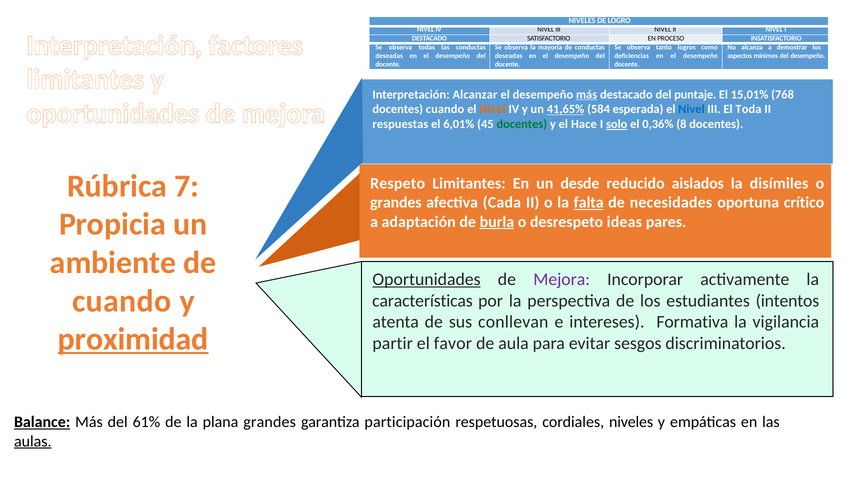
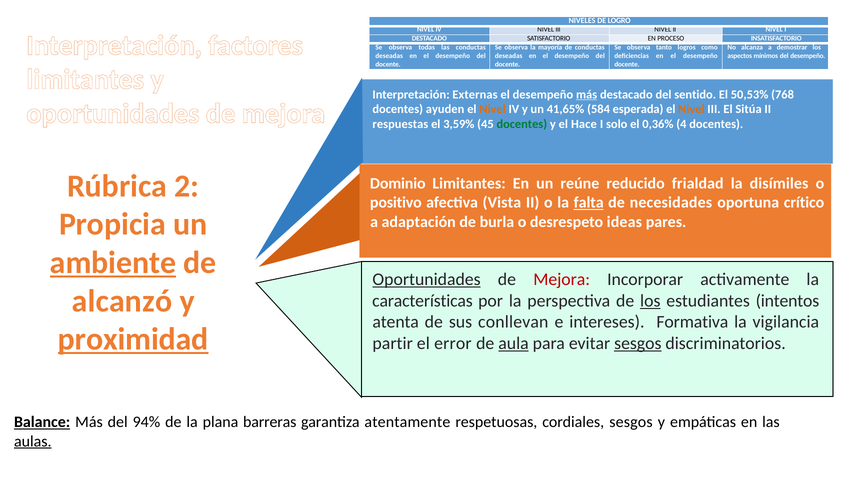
Alcanzar: Alcanzar -> Externas
puntaje: puntaje -> sentido
15,01%: 15,01% -> 50,53%
docentes cuando: cuando -> ayuden
41,65% underline: present -> none
Nivel at (691, 109) colour: blue -> orange
Toda: Toda -> Sitúa
6,01%: 6,01% -> 3,59%
solo underline: present -> none
8: 8 -> 4
7: 7 -> 2
Respeto: Respeto -> Dominio
desde: desde -> reúne
aislados: aislados -> frialdad
grandes at (396, 202): grandes -> positivo
Cada: Cada -> Vista
burla underline: present -> none
ambiente underline: none -> present
Mejora at (562, 279) colour: purple -> red
cuando at (122, 301): cuando -> alcanzó
los at (650, 301) underline: none -> present
favor: favor -> error
aula underline: none -> present
sesgos at (638, 343) underline: none -> present
61%: 61% -> 94%
plana grandes: grandes -> barreras
participación: participación -> atentamente
cordiales niveles: niveles -> sesgos
